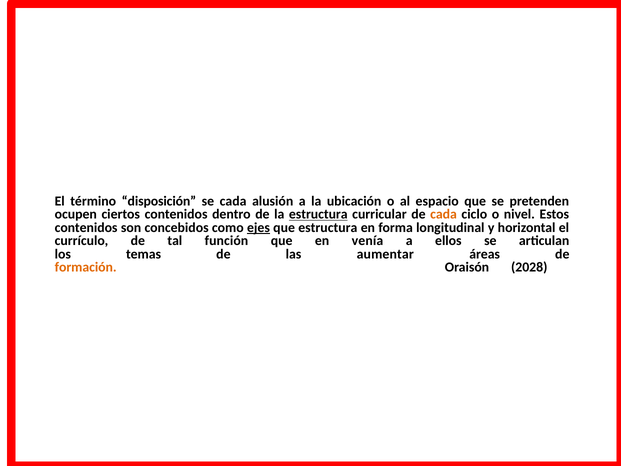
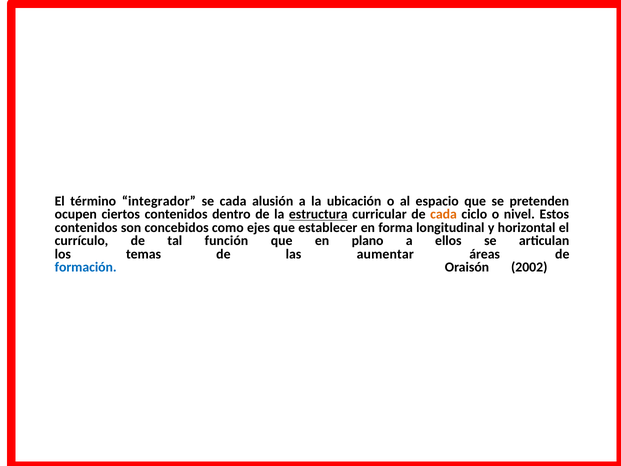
disposición: disposición -> integrador
ejes underline: present -> none
que estructura: estructura -> establecer
venía: venía -> plano
formación colour: orange -> blue
2028: 2028 -> 2002
